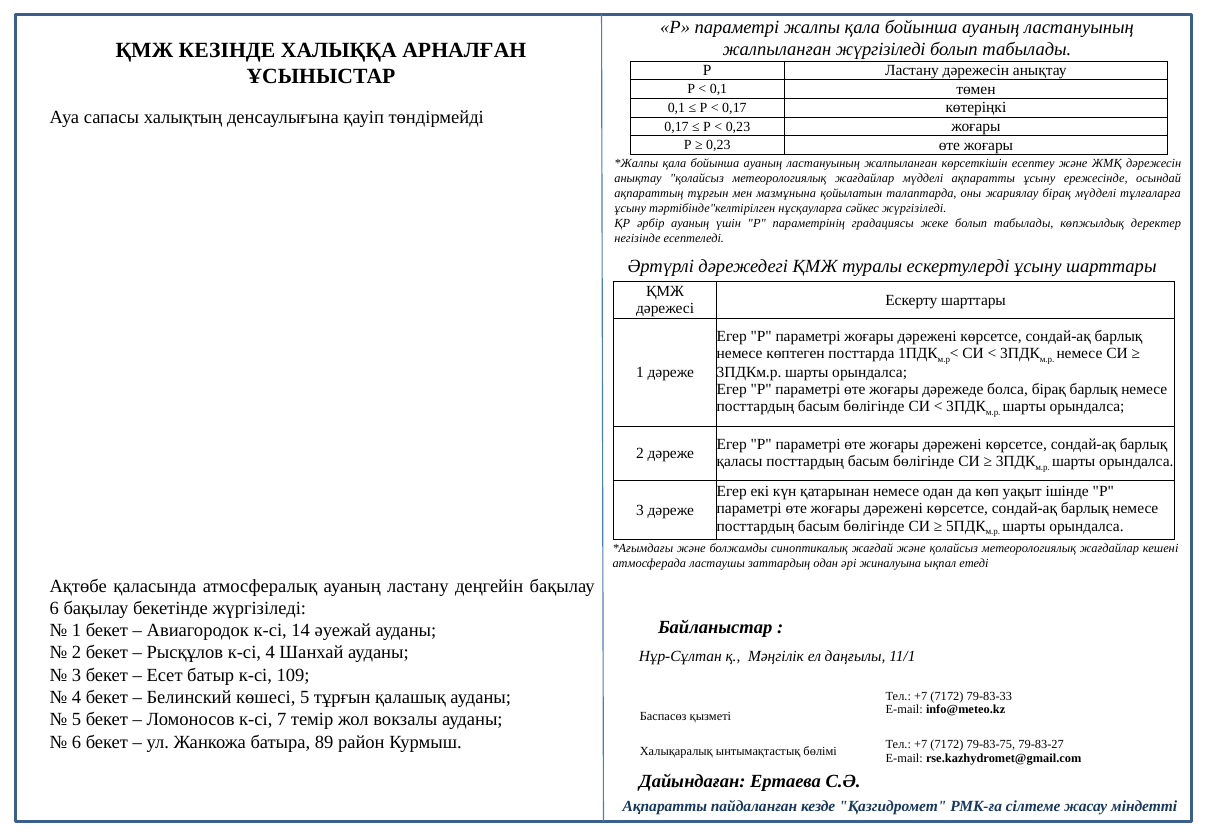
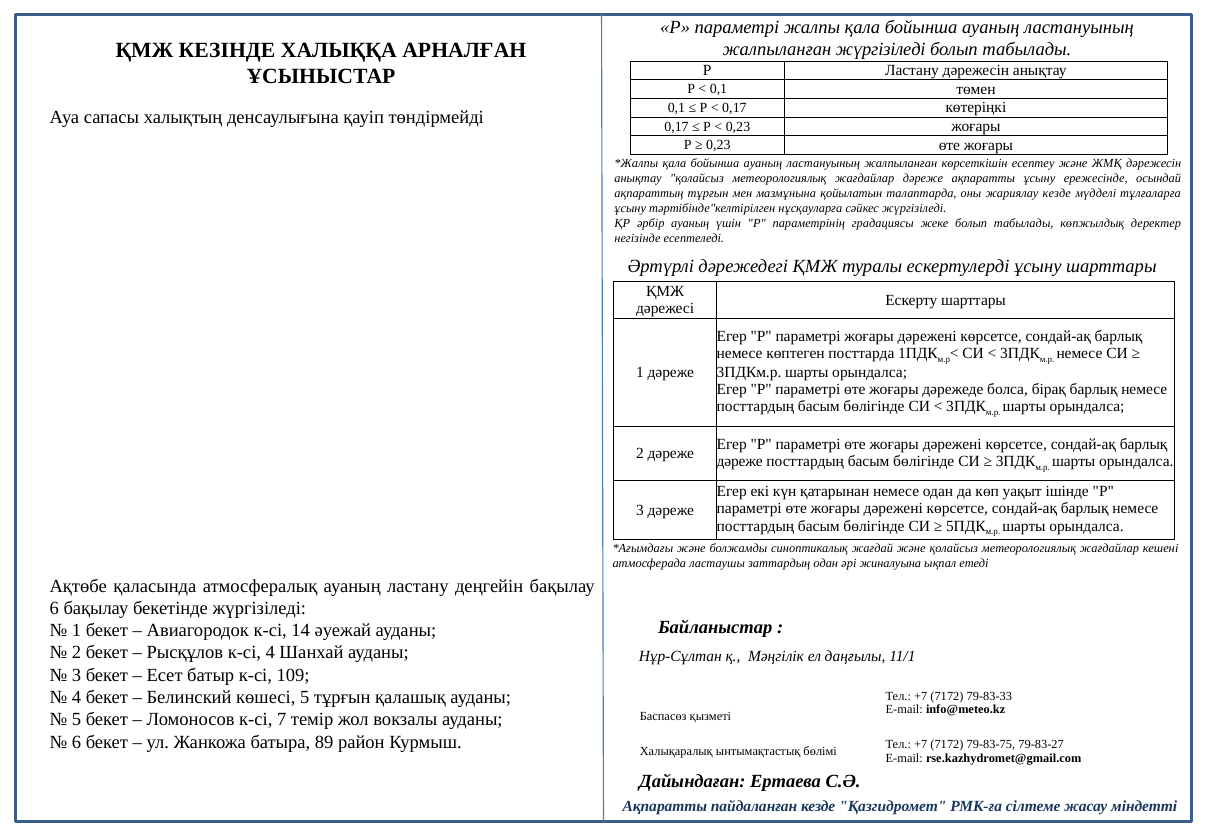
жағдайлар мүдделі: мүдделі -> дәреже
жариялау бірақ: бірақ -> кезде
қаласы at (740, 461): қаласы -> дәреже
